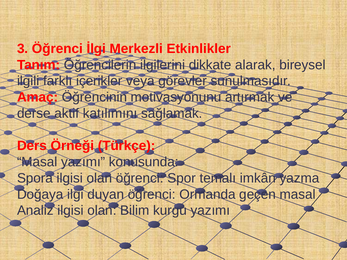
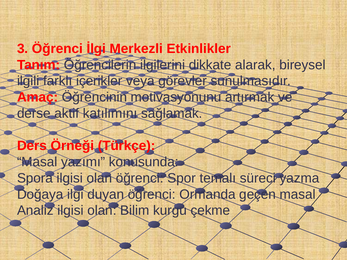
imkân: imkân -> süreci
kurgu yazımı: yazımı -> çekme
